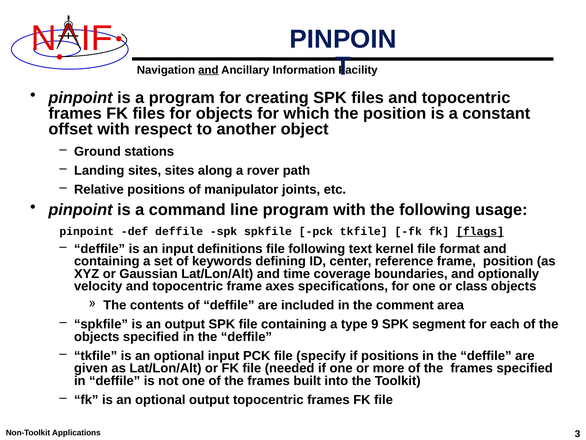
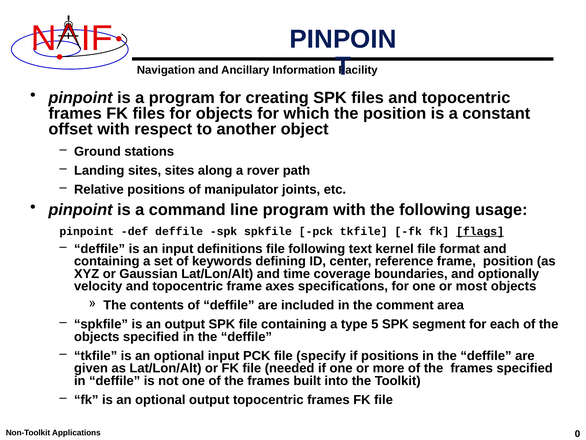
and at (208, 70) underline: present -> none
class: class -> most
9: 9 -> 5
3: 3 -> 0
